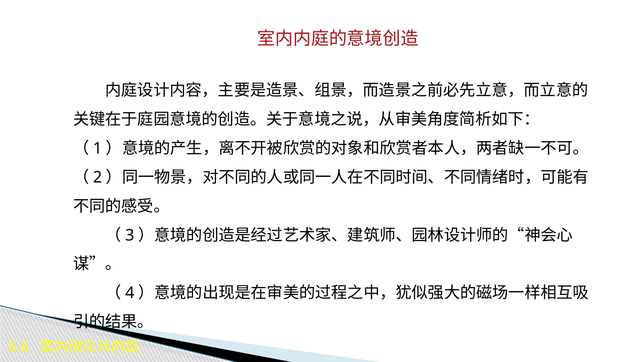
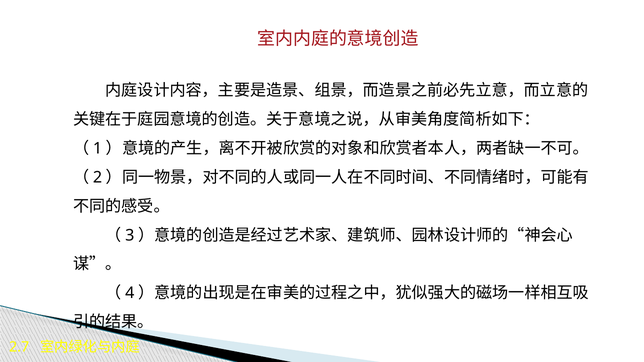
6.6: 6.6 -> 2.7
